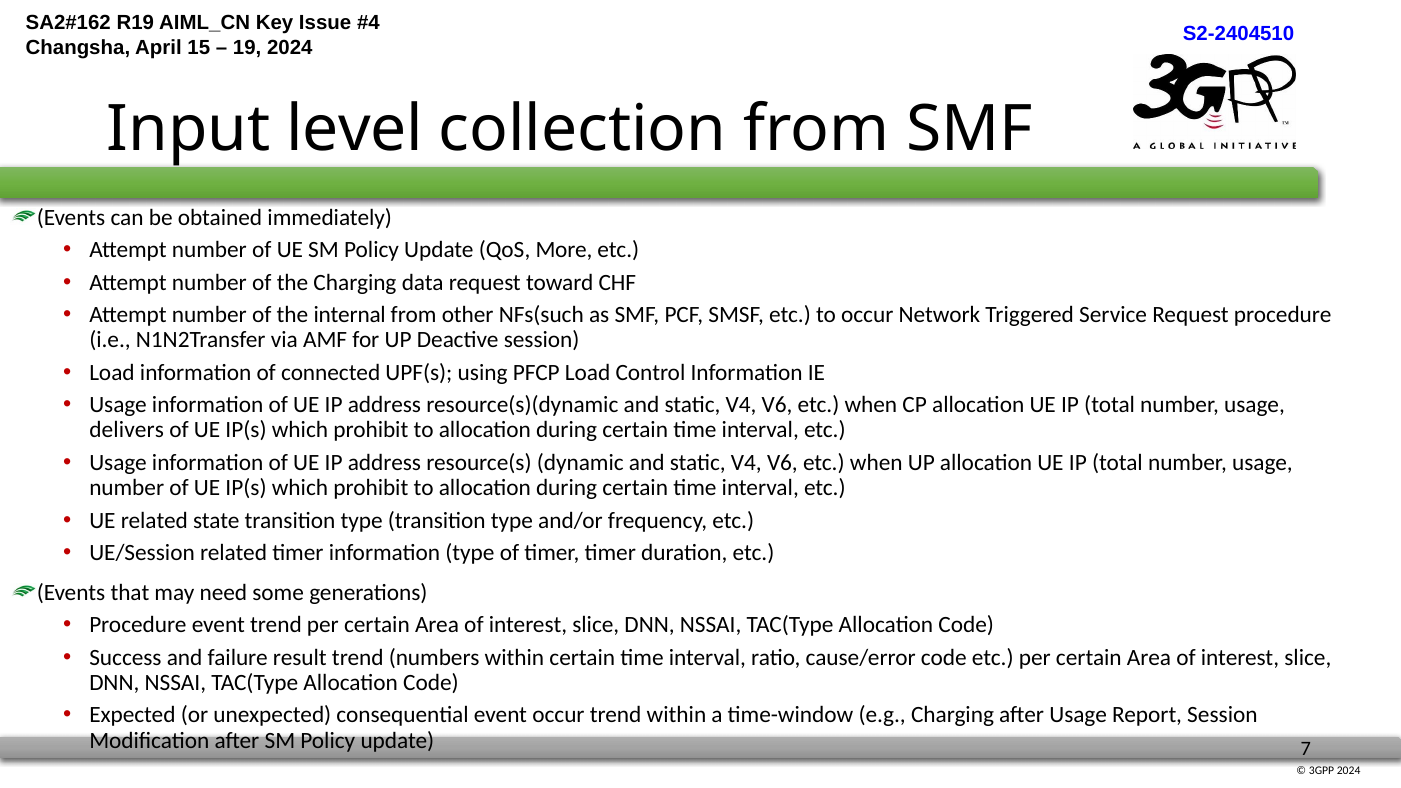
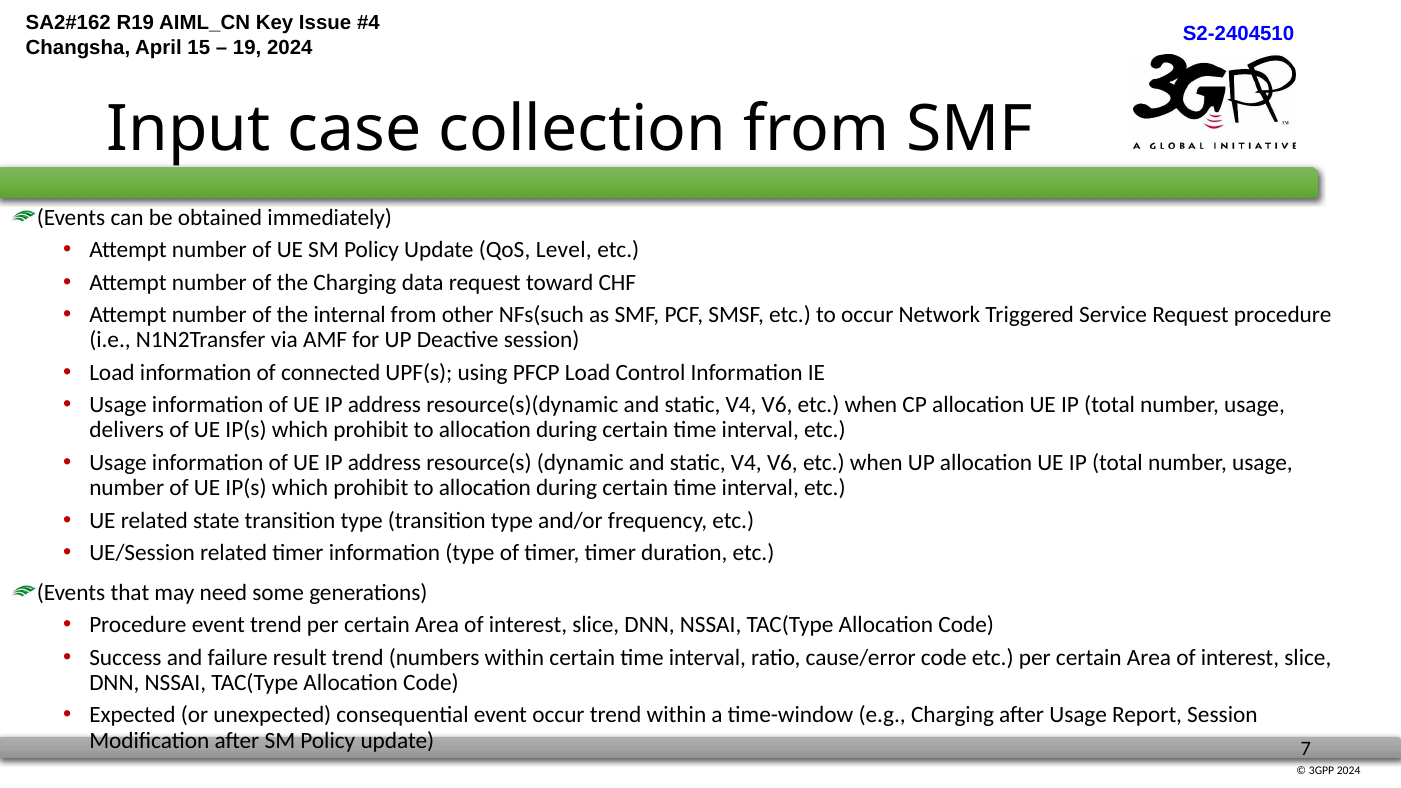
level: level -> case
More: More -> Level
